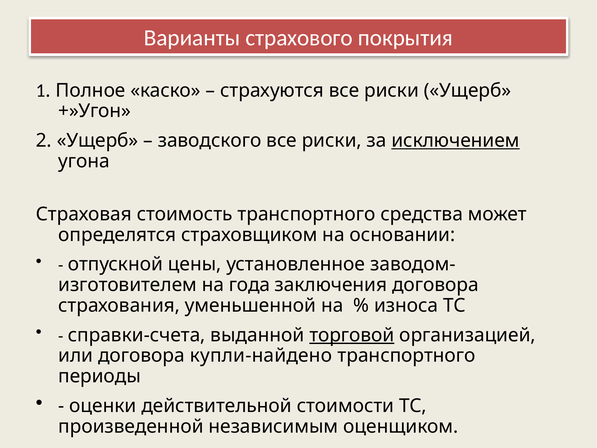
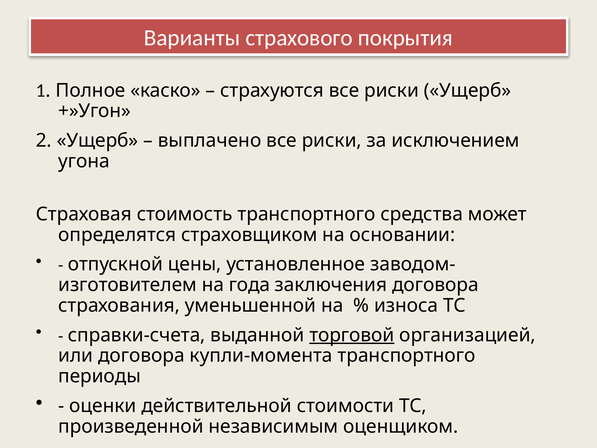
заводского: заводского -> выплачено
исключением underline: present -> none
купли-найдено: купли-найдено -> купли-момента
